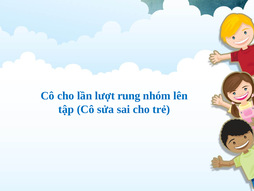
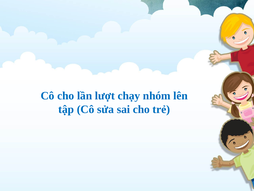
rung: rung -> chạy
